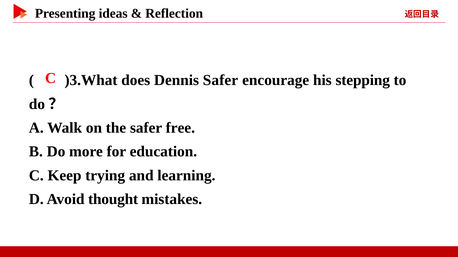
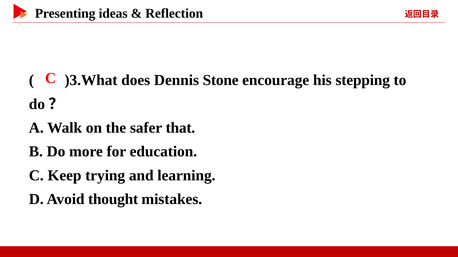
Dennis Safer: Safer -> Stone
free: free -> that
